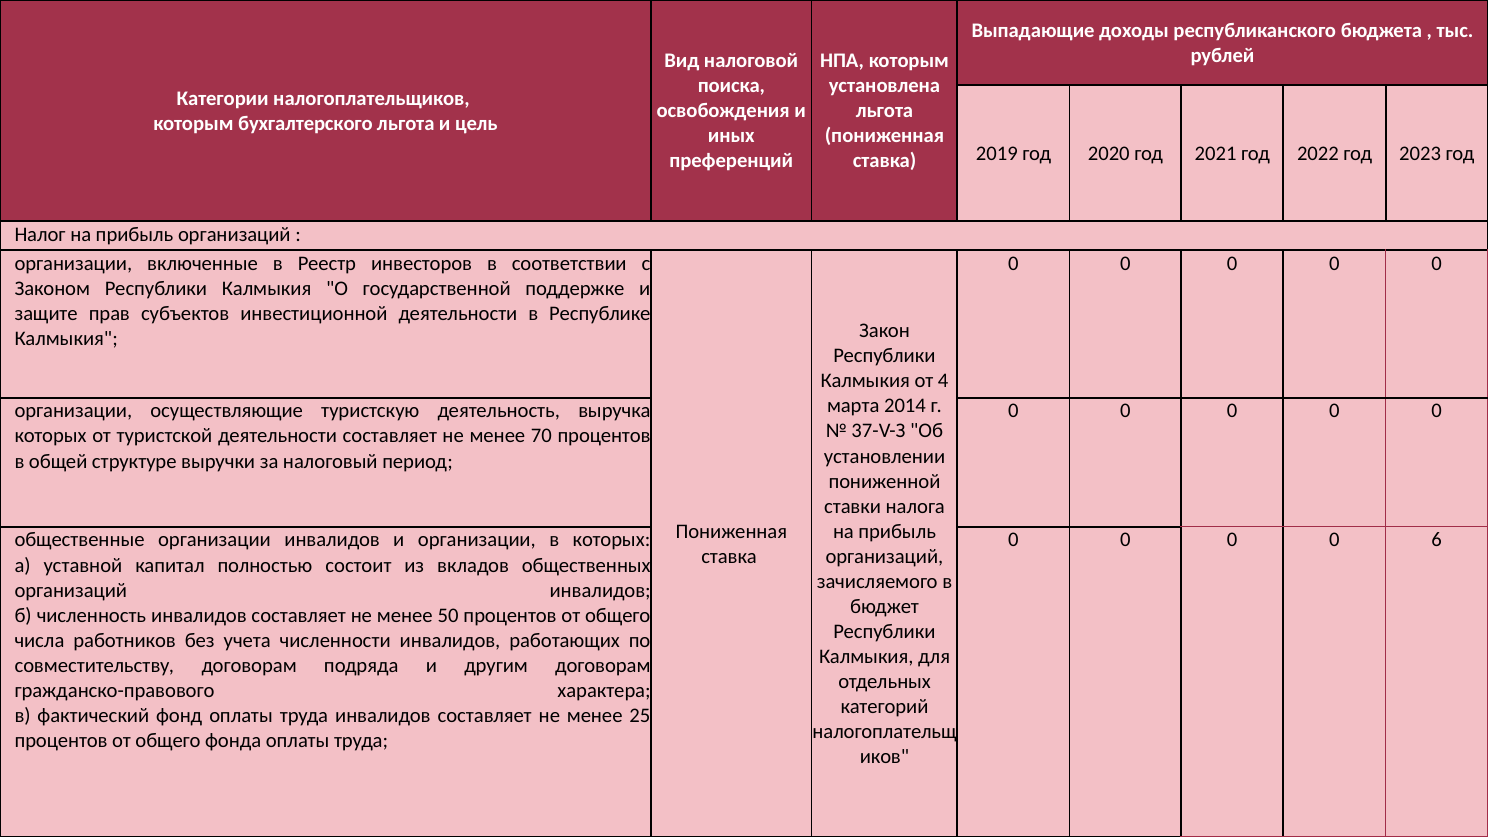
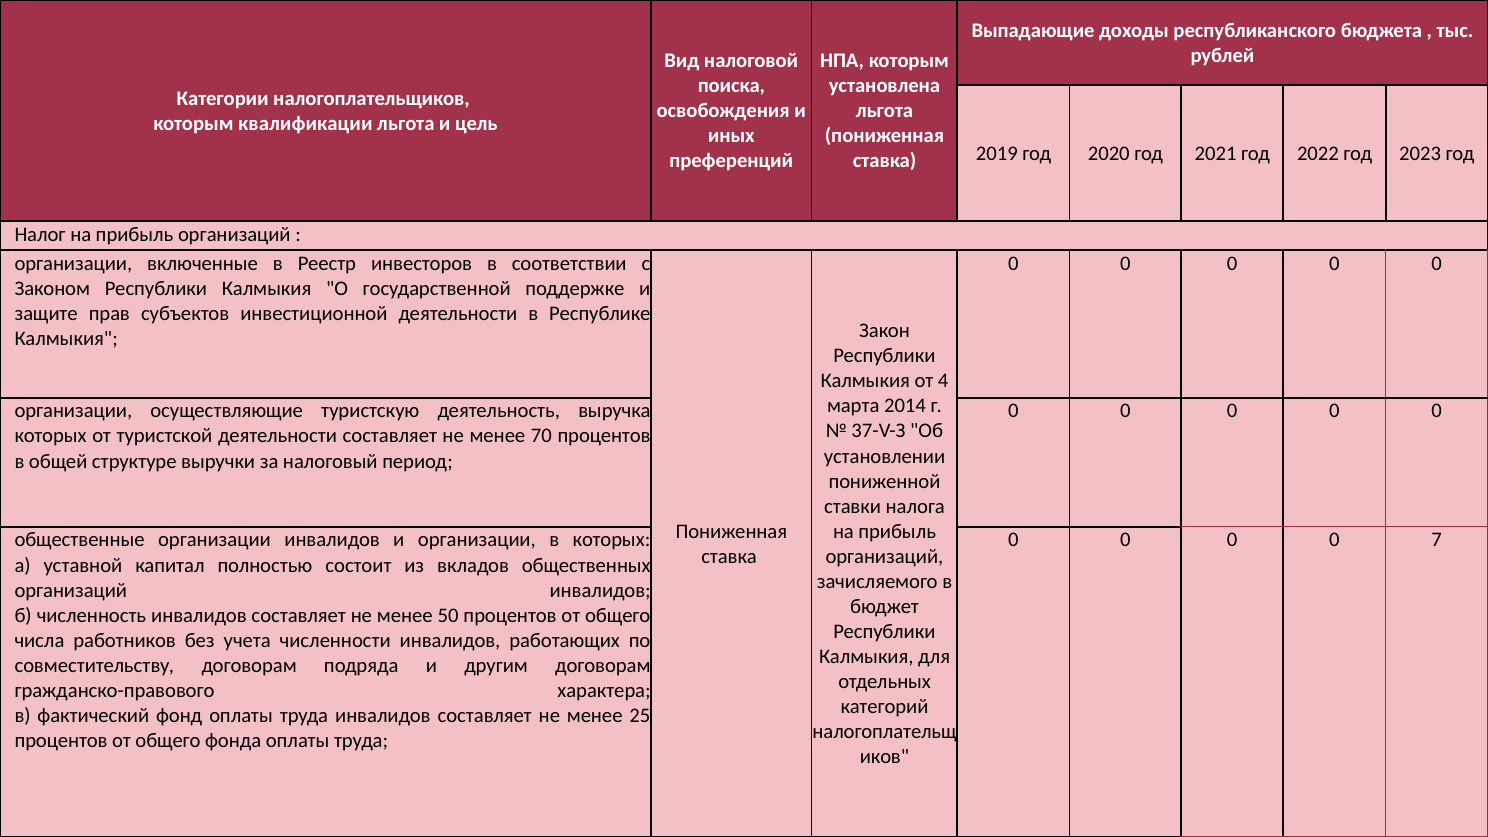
бухгалтерского: бухгалтерского -> квалификации
6: 6 -> 7
